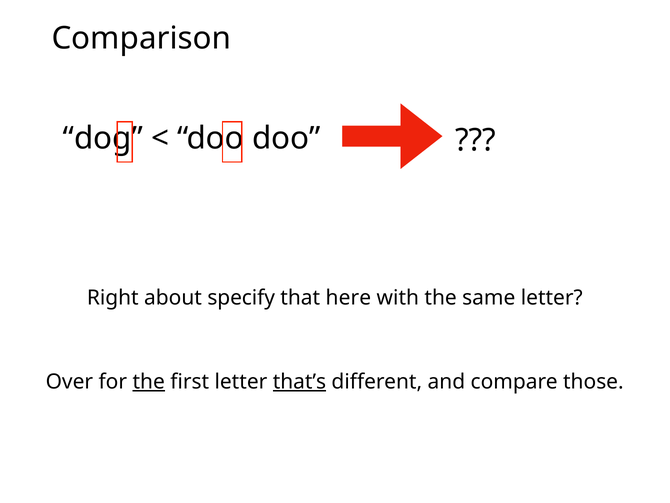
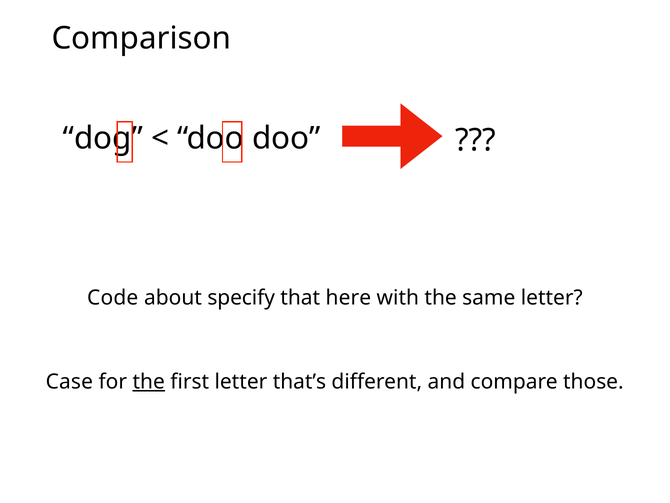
Right: Right -> Code
Over: Over -> Case
that’s underline: present -> none
